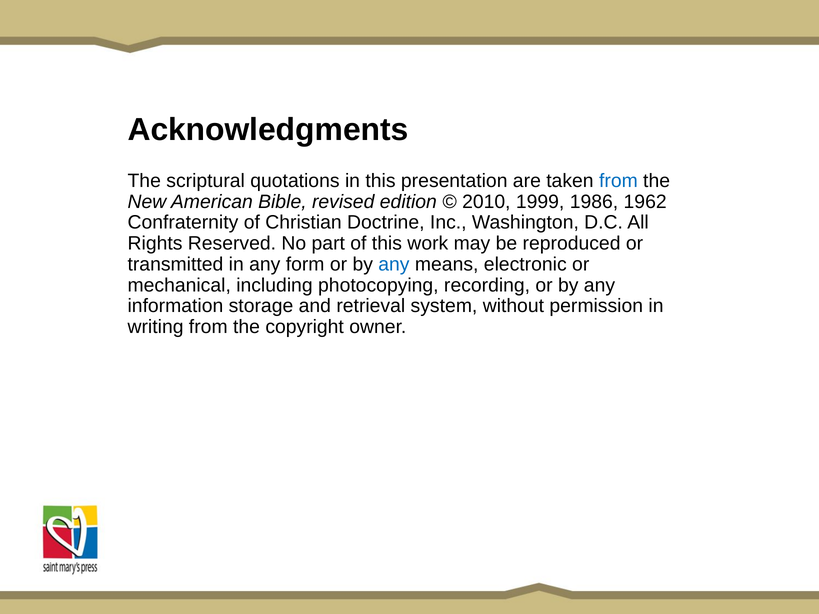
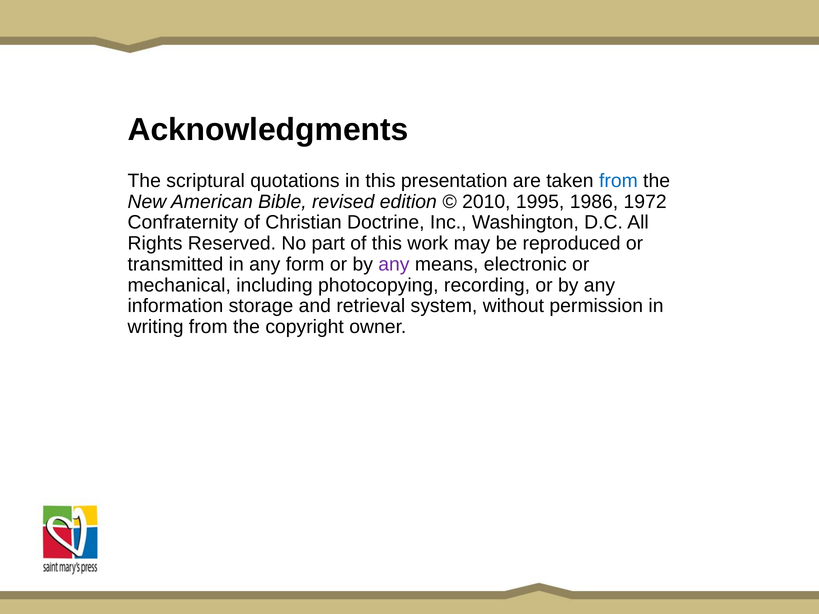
1999: 1999 -> 1995
1962: 1962 -> 1972
any at (394, 264) colour: blue -> purple
